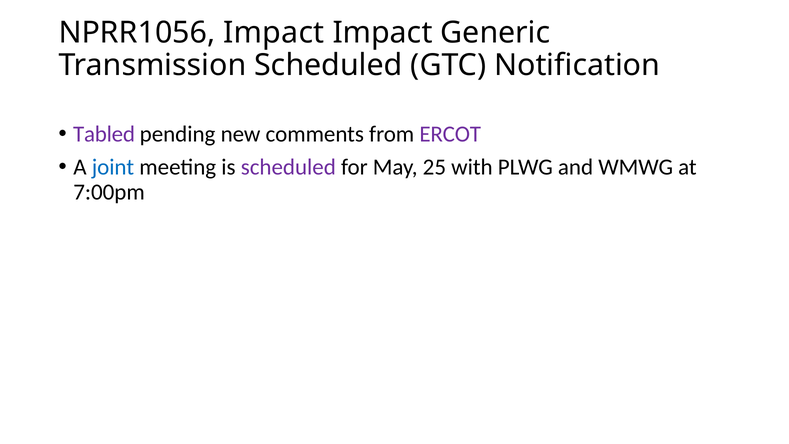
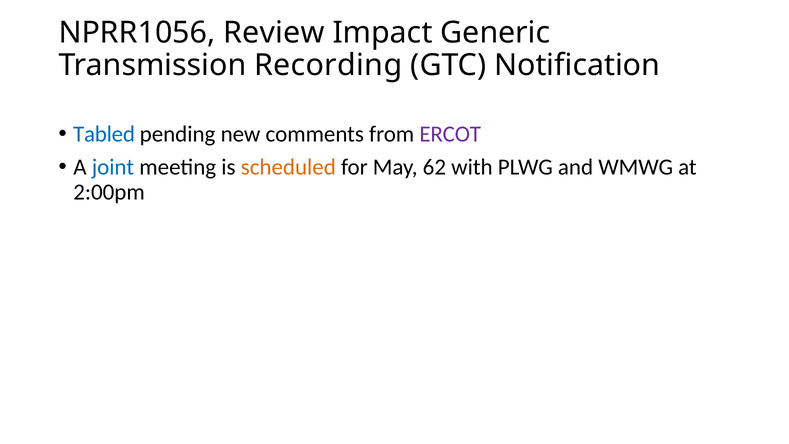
NPRR1056 Impact: Impact -> Review
Transmission Scheduled: Scheduled -> Recording
Tabled colour: purple -> blue
scheduled at (288, 167) colour: purple -> orange
25: 25 -> 62
7:00pm: 7:00pm -> 2:00pm
